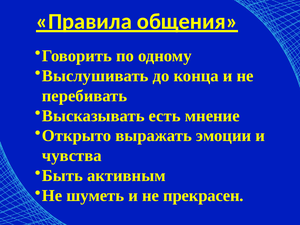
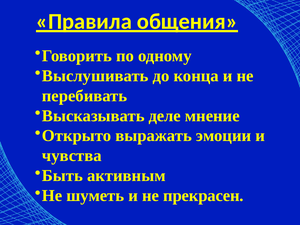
есть: есть -> деле
